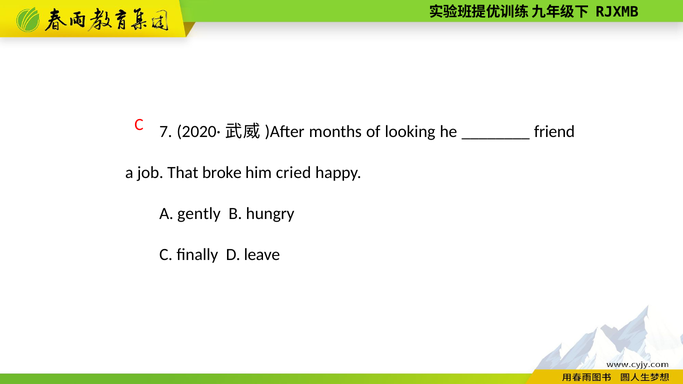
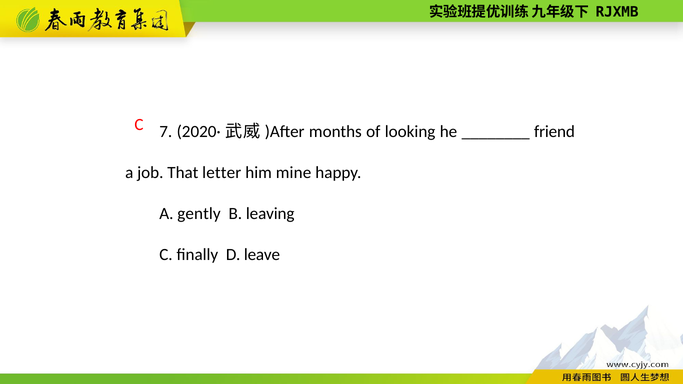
broke: broke -> letter
cried: cried -> mine
hungry: hungry -> leaving
